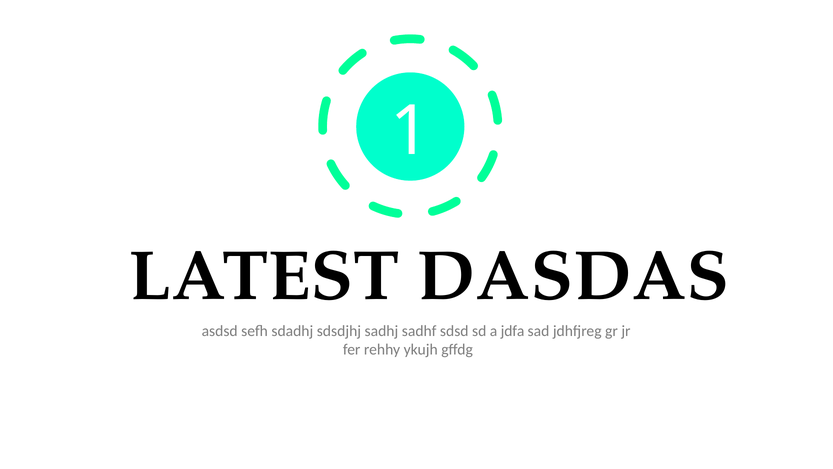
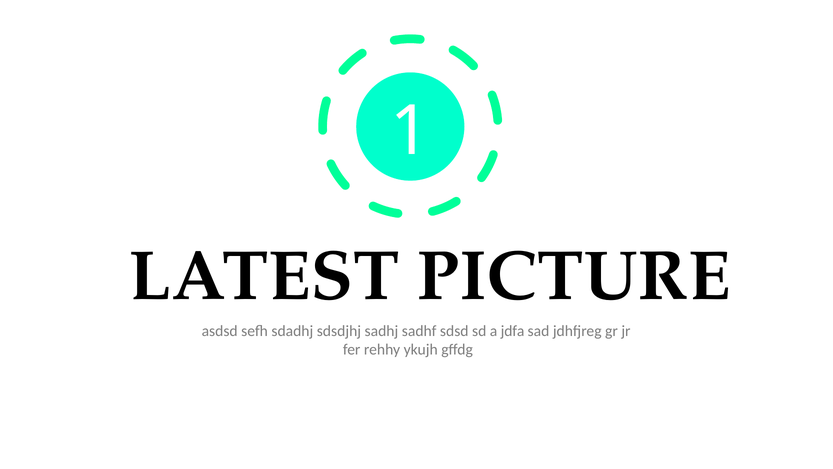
DASDAS: DASDAS -> PICTURE
